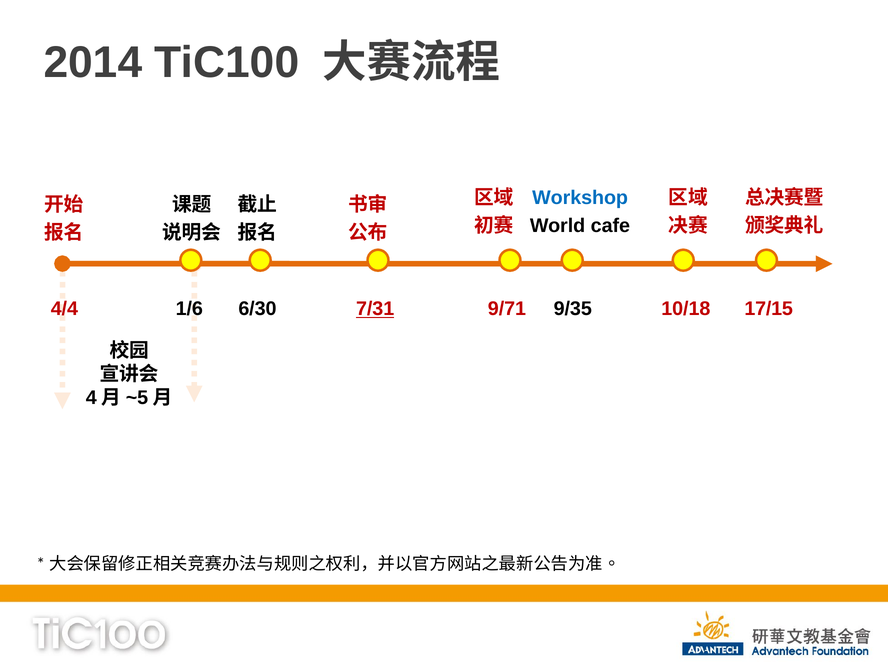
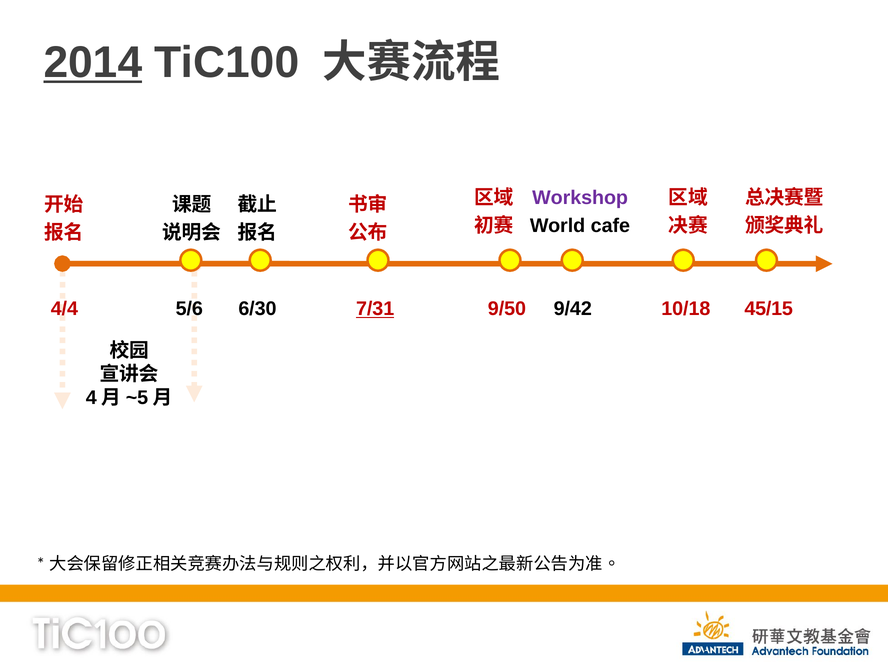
2014 underline: none -> present
Workshop colour: blue -> purple
1/6: 1/6 -> 5/6
9/71: 9/71 -> 9/50
9/35: 9/35 -> 9/42
17/15: 17/15 -> 45/15
